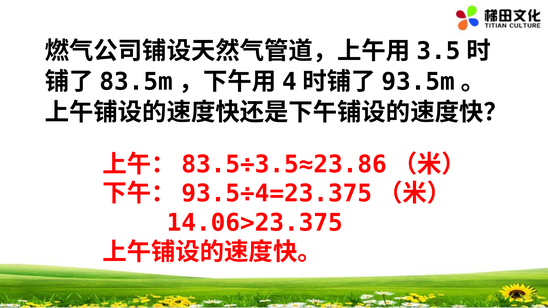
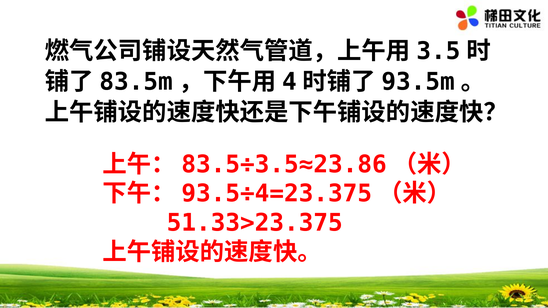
14.06>23.375: 14.06>23.375 -> 51.33>23.375
